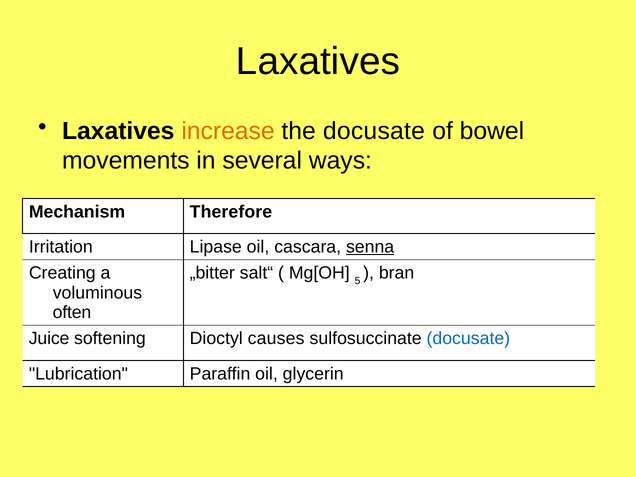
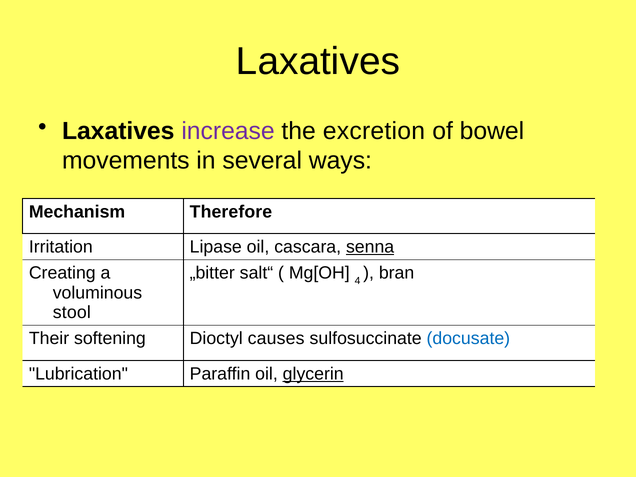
increase colour: orange -> purple
the docusate: docusate -> excretion
5: 5 -> 4
often: often -> stool
Juice: Juice -> Their
glycerin underline: none -> present
